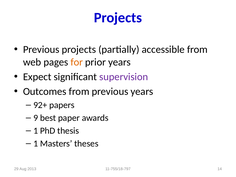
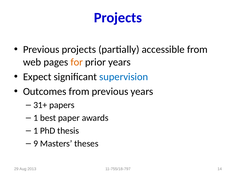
supervision colour: purple -> blue
92+: 92+ -> 31+
9 at (36, 118): 9 -> 1
1 at (36, 144): 1 -> 9
